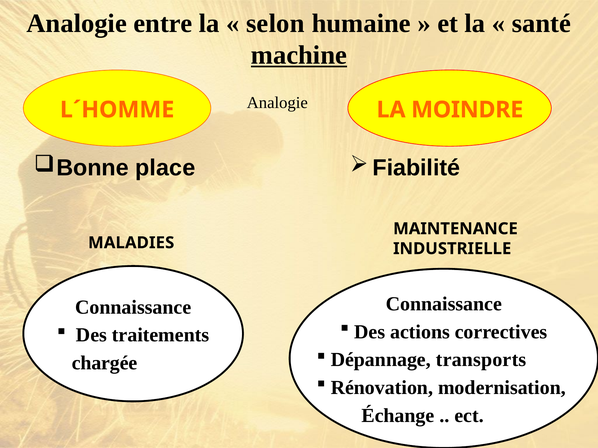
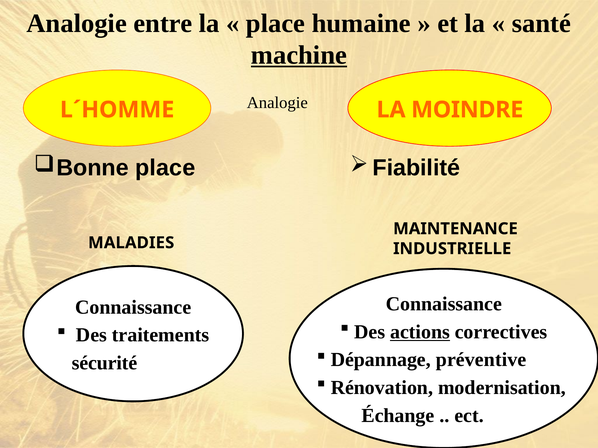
selon at (275, 23): selon -> place
actions underline: none -> present
transports: transports -> préventive
chargée: chargée -> sécurité
